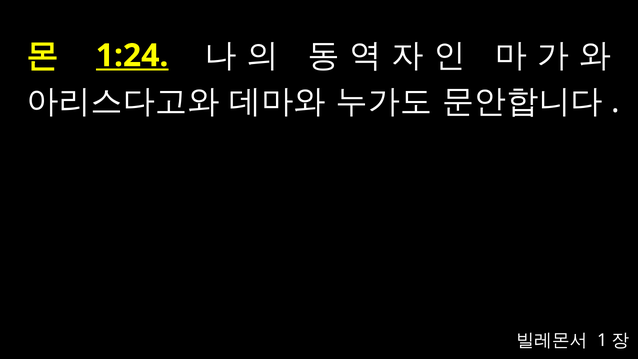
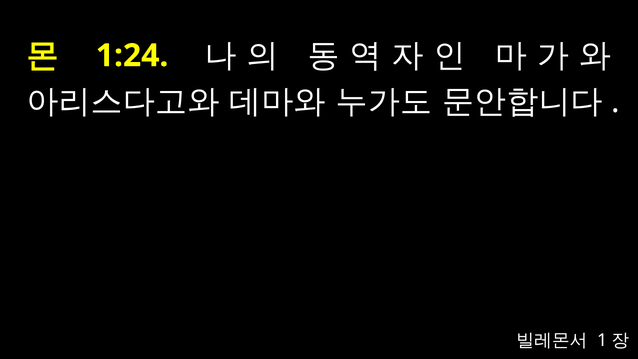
1:24 underline: present -> none
